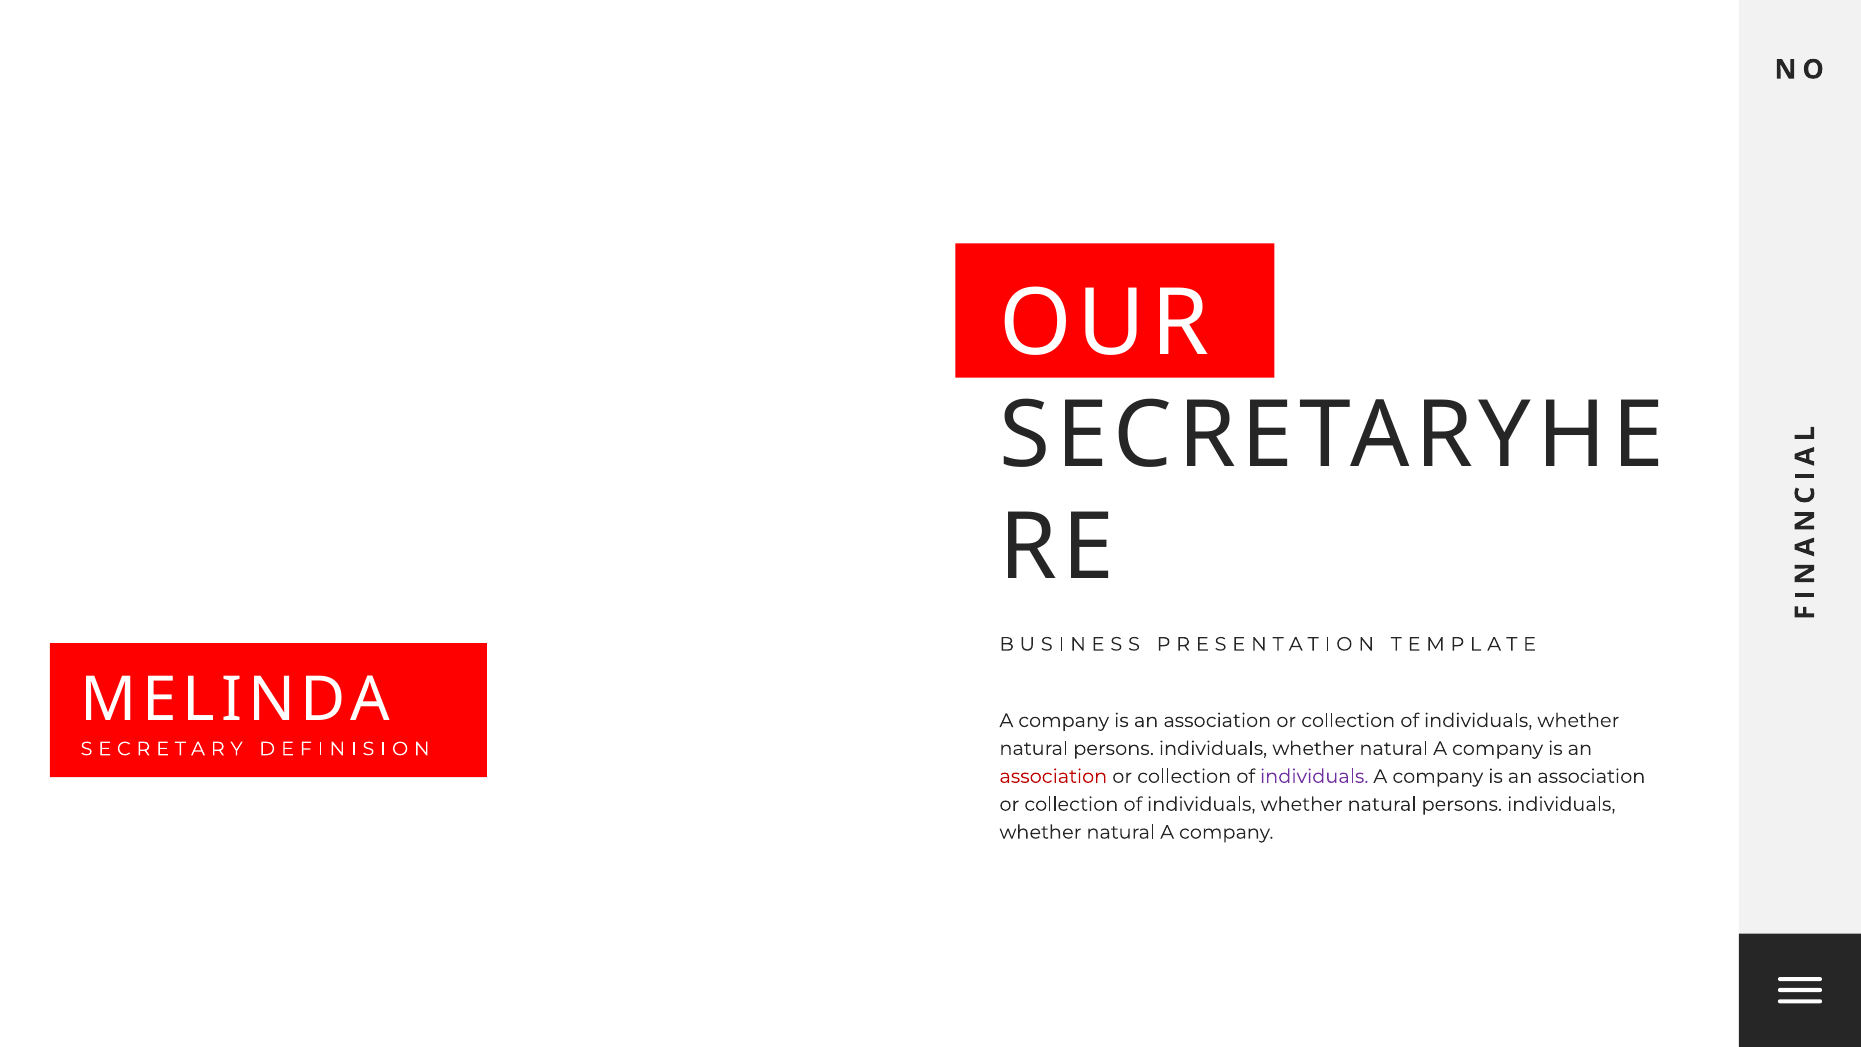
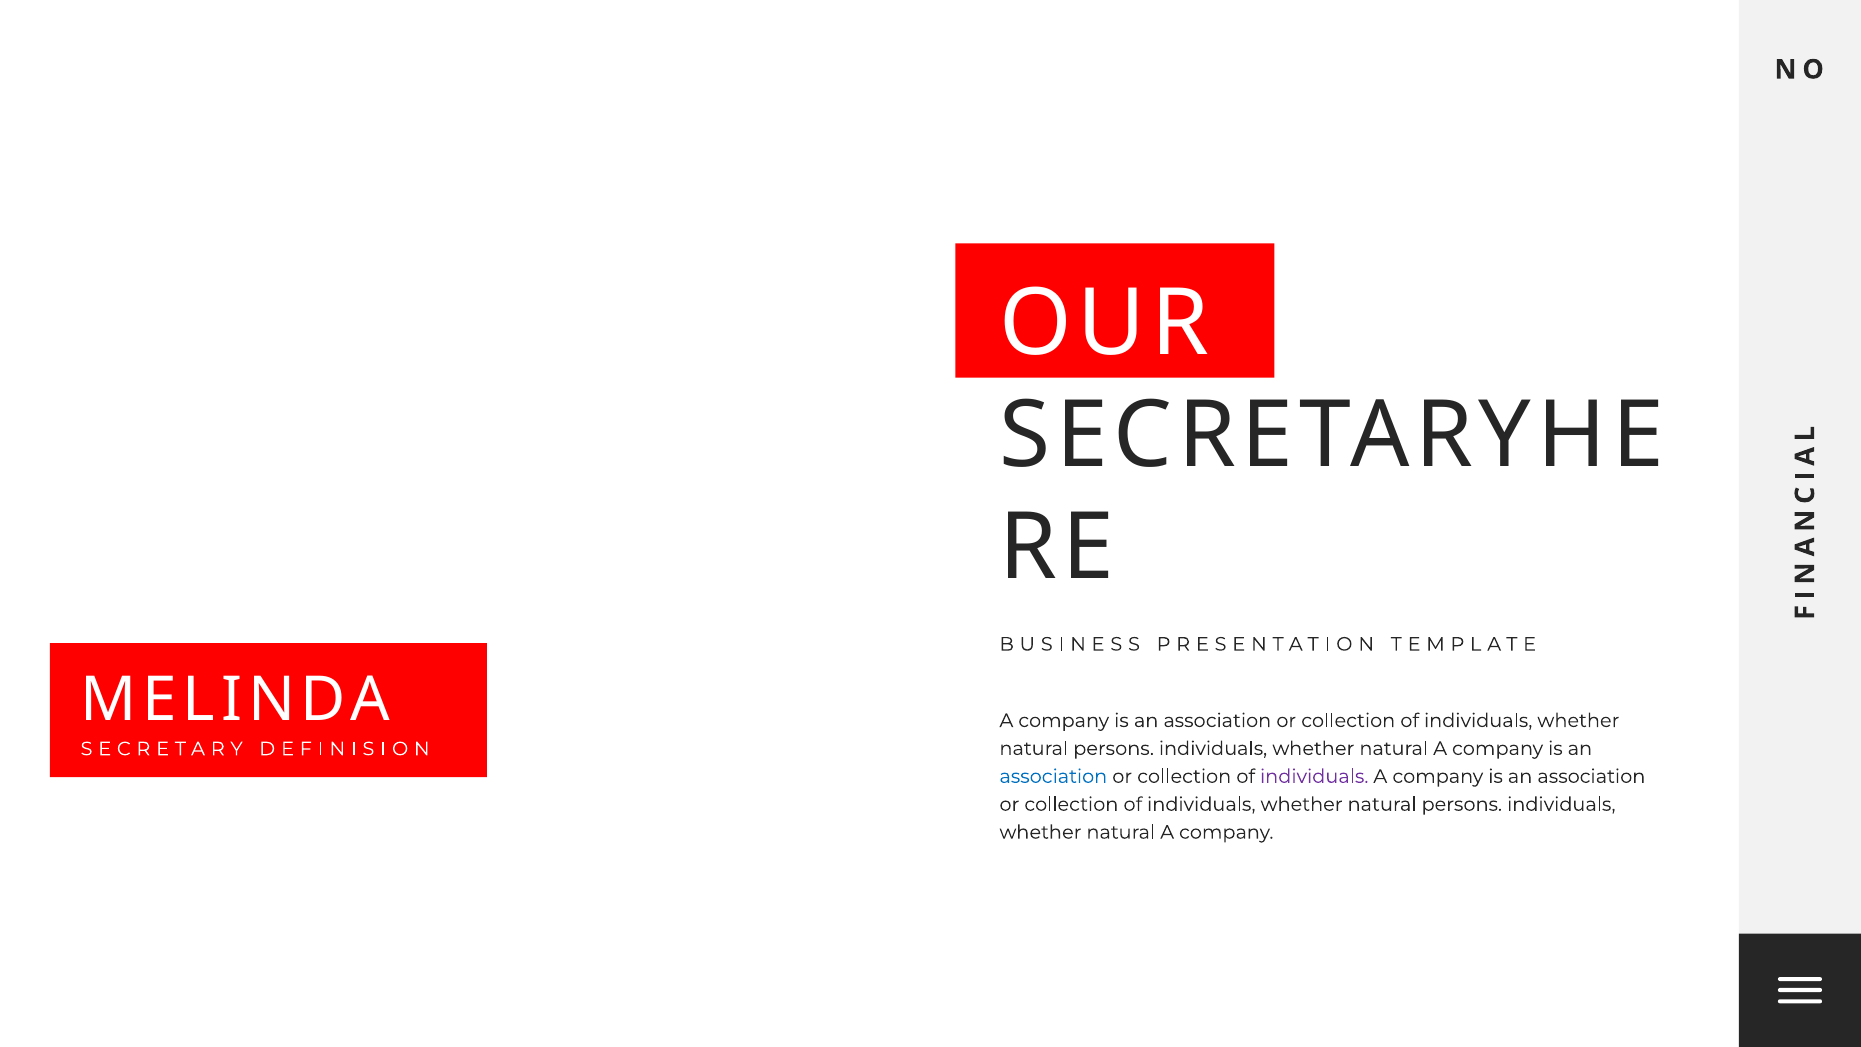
association at (1053, 776) colour: red -> blue
